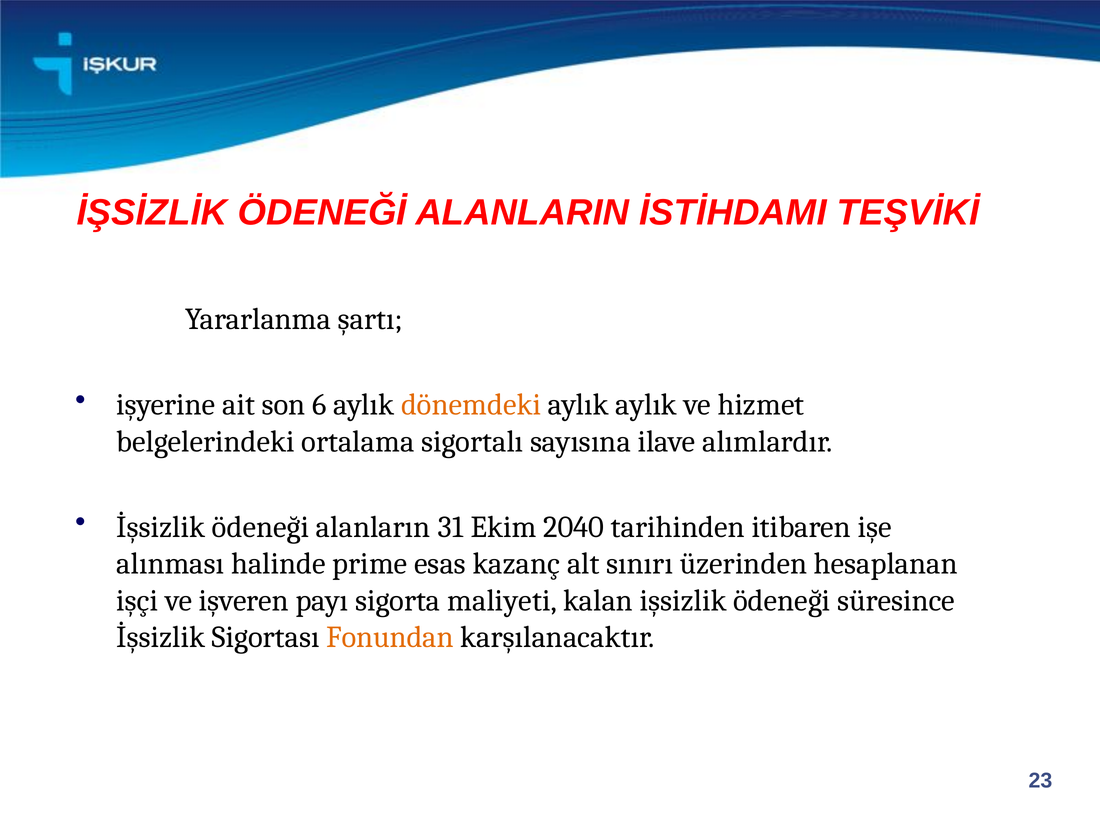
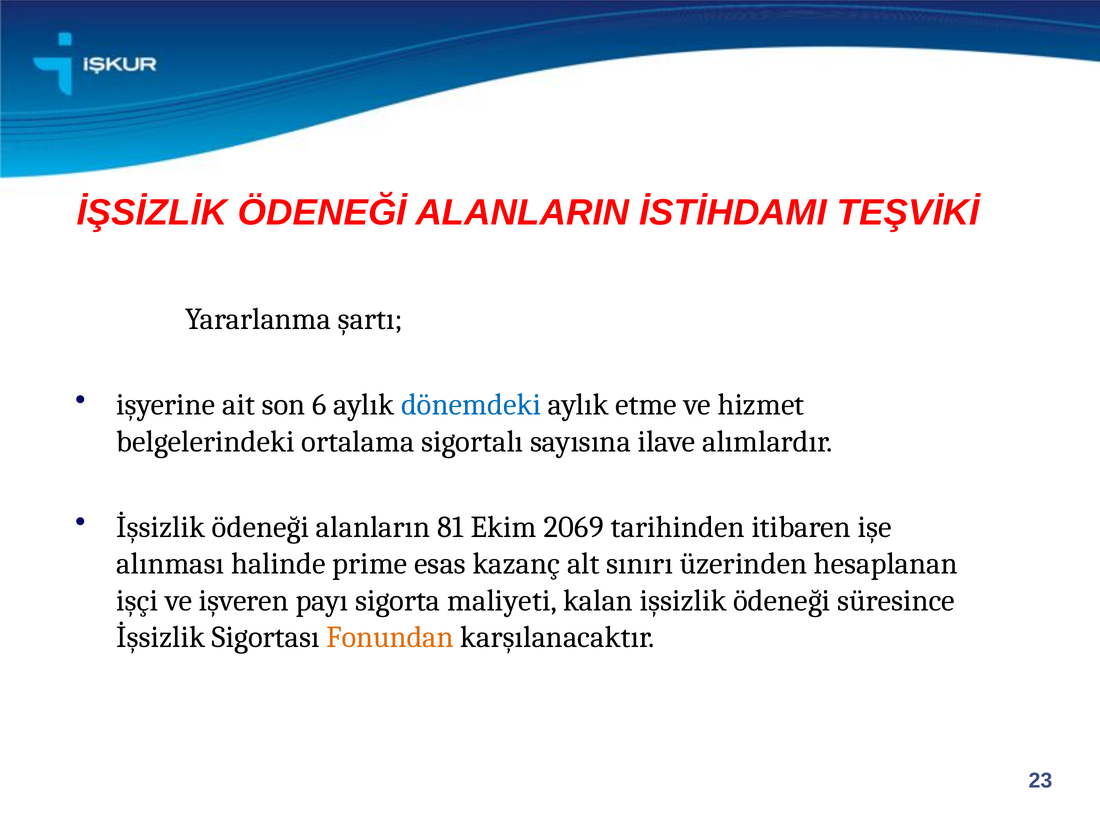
dönemdeki colour: orange -> blue
aylık aylık: aylık -> etme
31: 31 -> 81
2040: 2040 -> 2069
